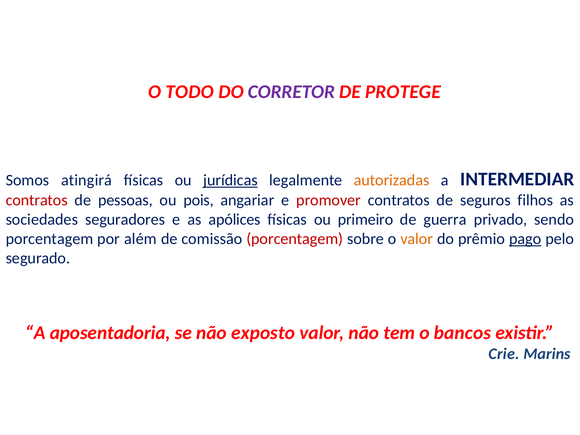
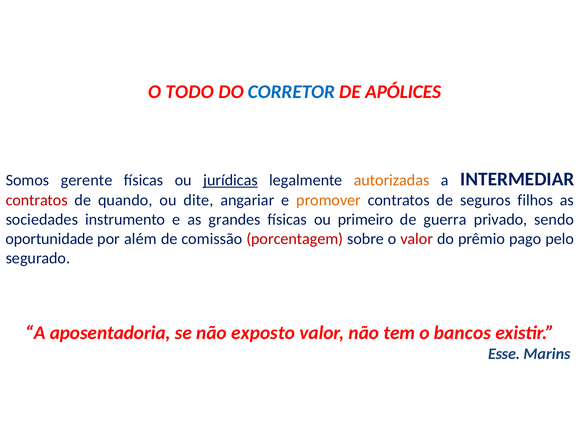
CORRETOR colour: purple -> blue
PROTEGE: PROTEGE -> APÓLICES
atingirá: atingirá -> gerente
pessoas: pessoas -> quando
pois: pois -> dite
promover colour: red -> orange
seguradores: seguradores -> instrumento
apólices: apólices -> grandes
porcentagem at (49, 239): porcentagem -> oportunidade
valor at (417, 239) colour: orange -> red
pago underline: present -> none
Crie: Crie -> Esse
